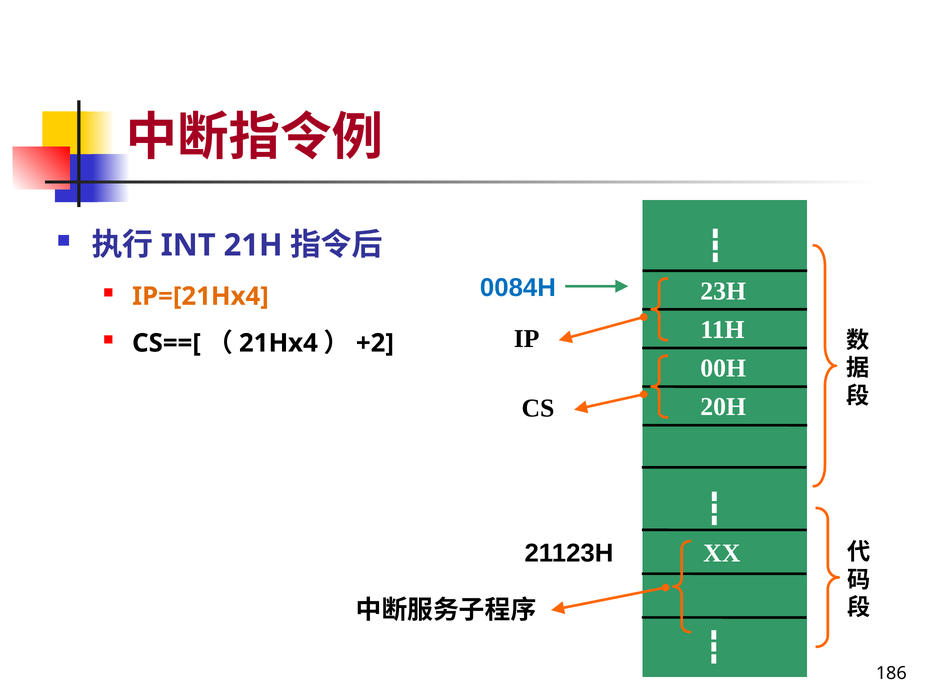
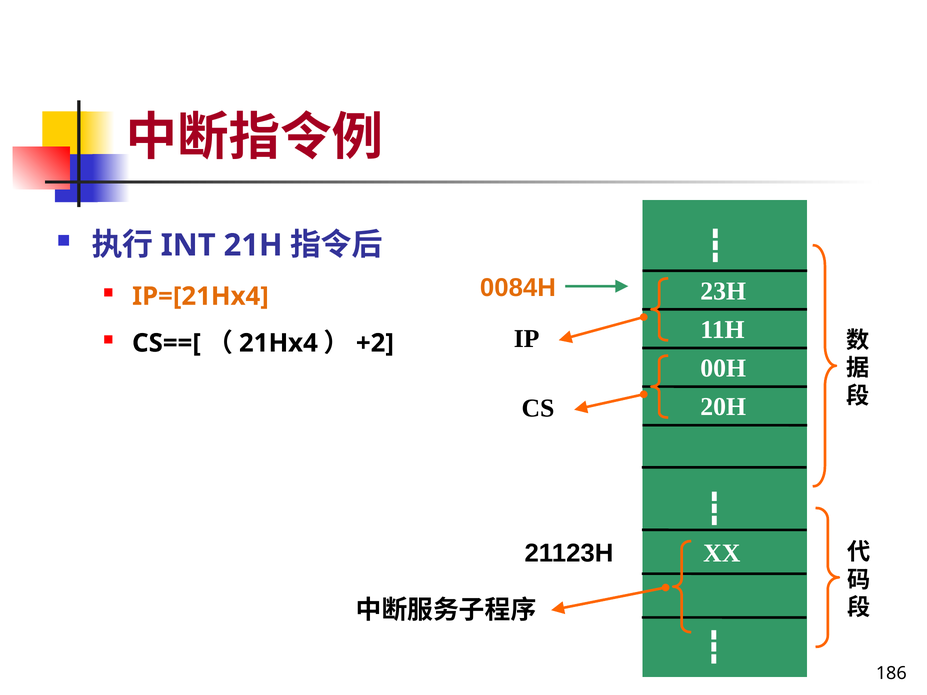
0084H colour: blue -> orange
